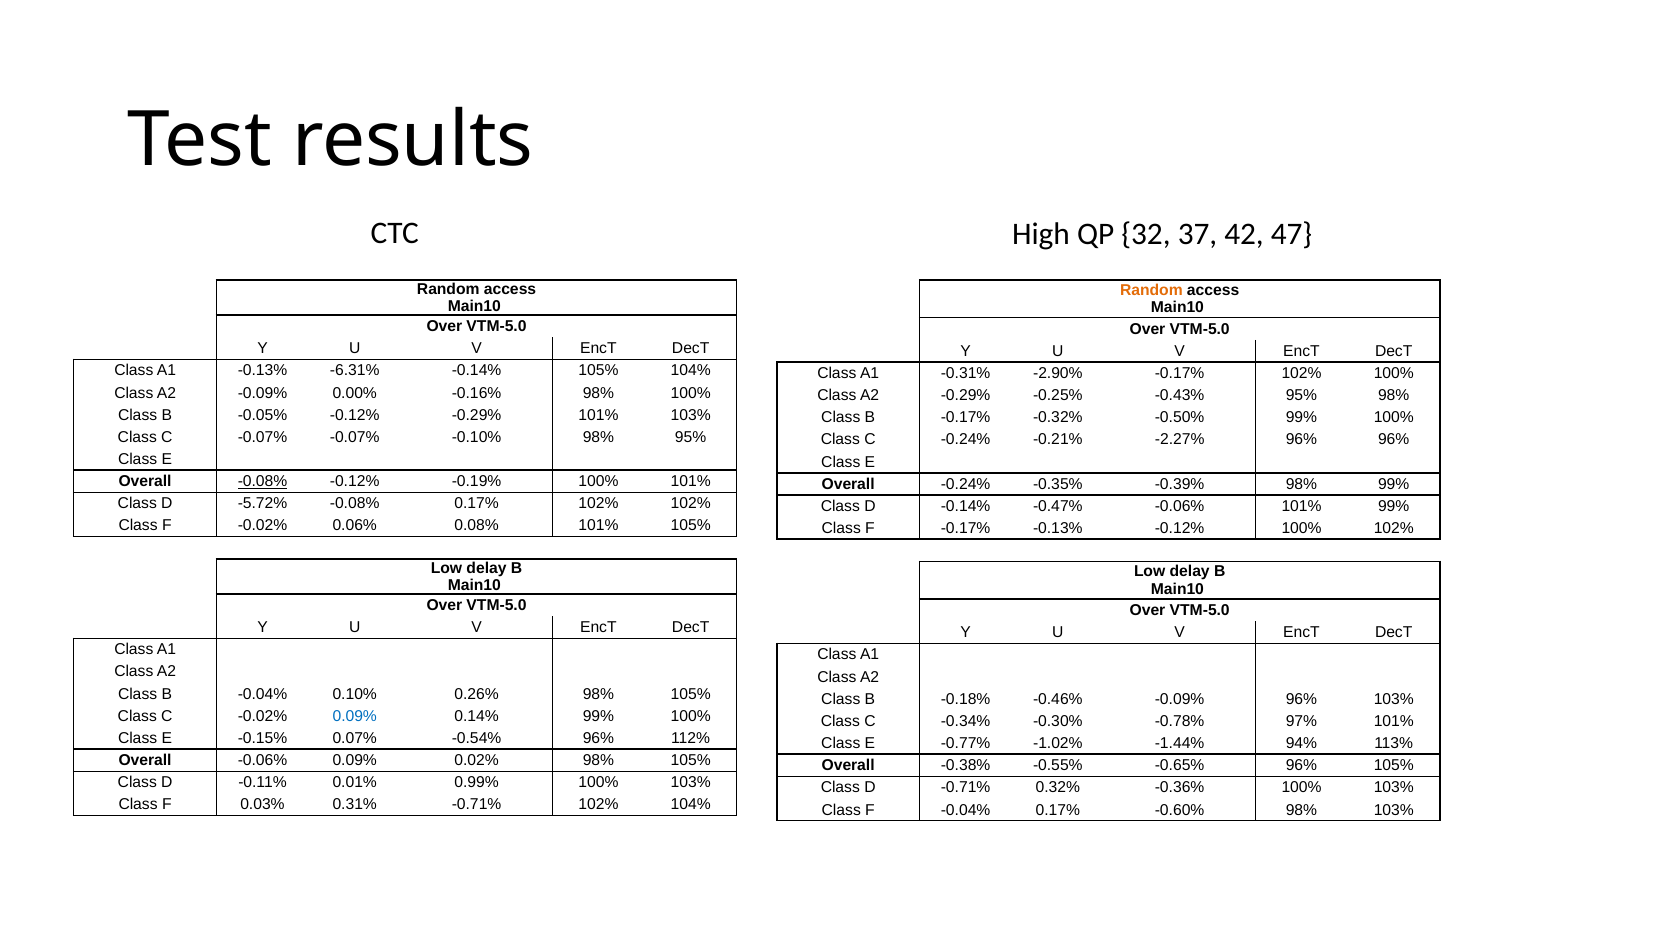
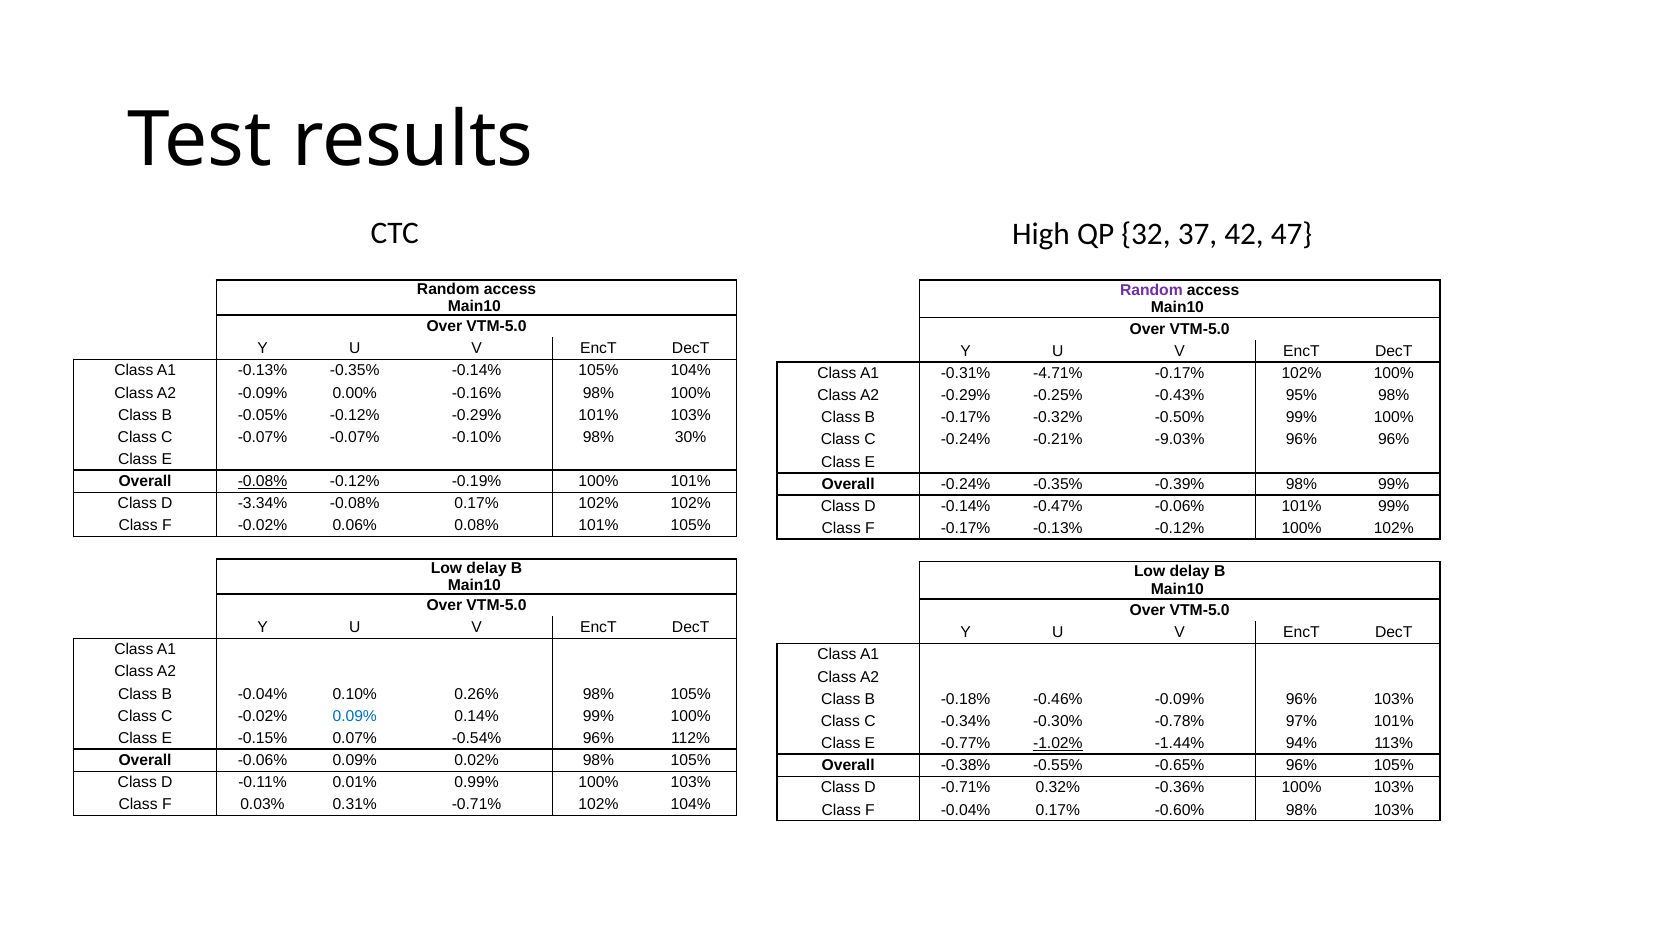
Random at (1151, 290) colour: orange -> purple
-0.13% -6.31%: -6.31% -> -0.35%
-2.90%: -2.90% -> -4.71%
98% 95%: 95% -> 30%
-2.27%: -2.27% -> -9.03%
-5.72%: -5.72% -> -3.34%
-1.02% underline: none -> present
